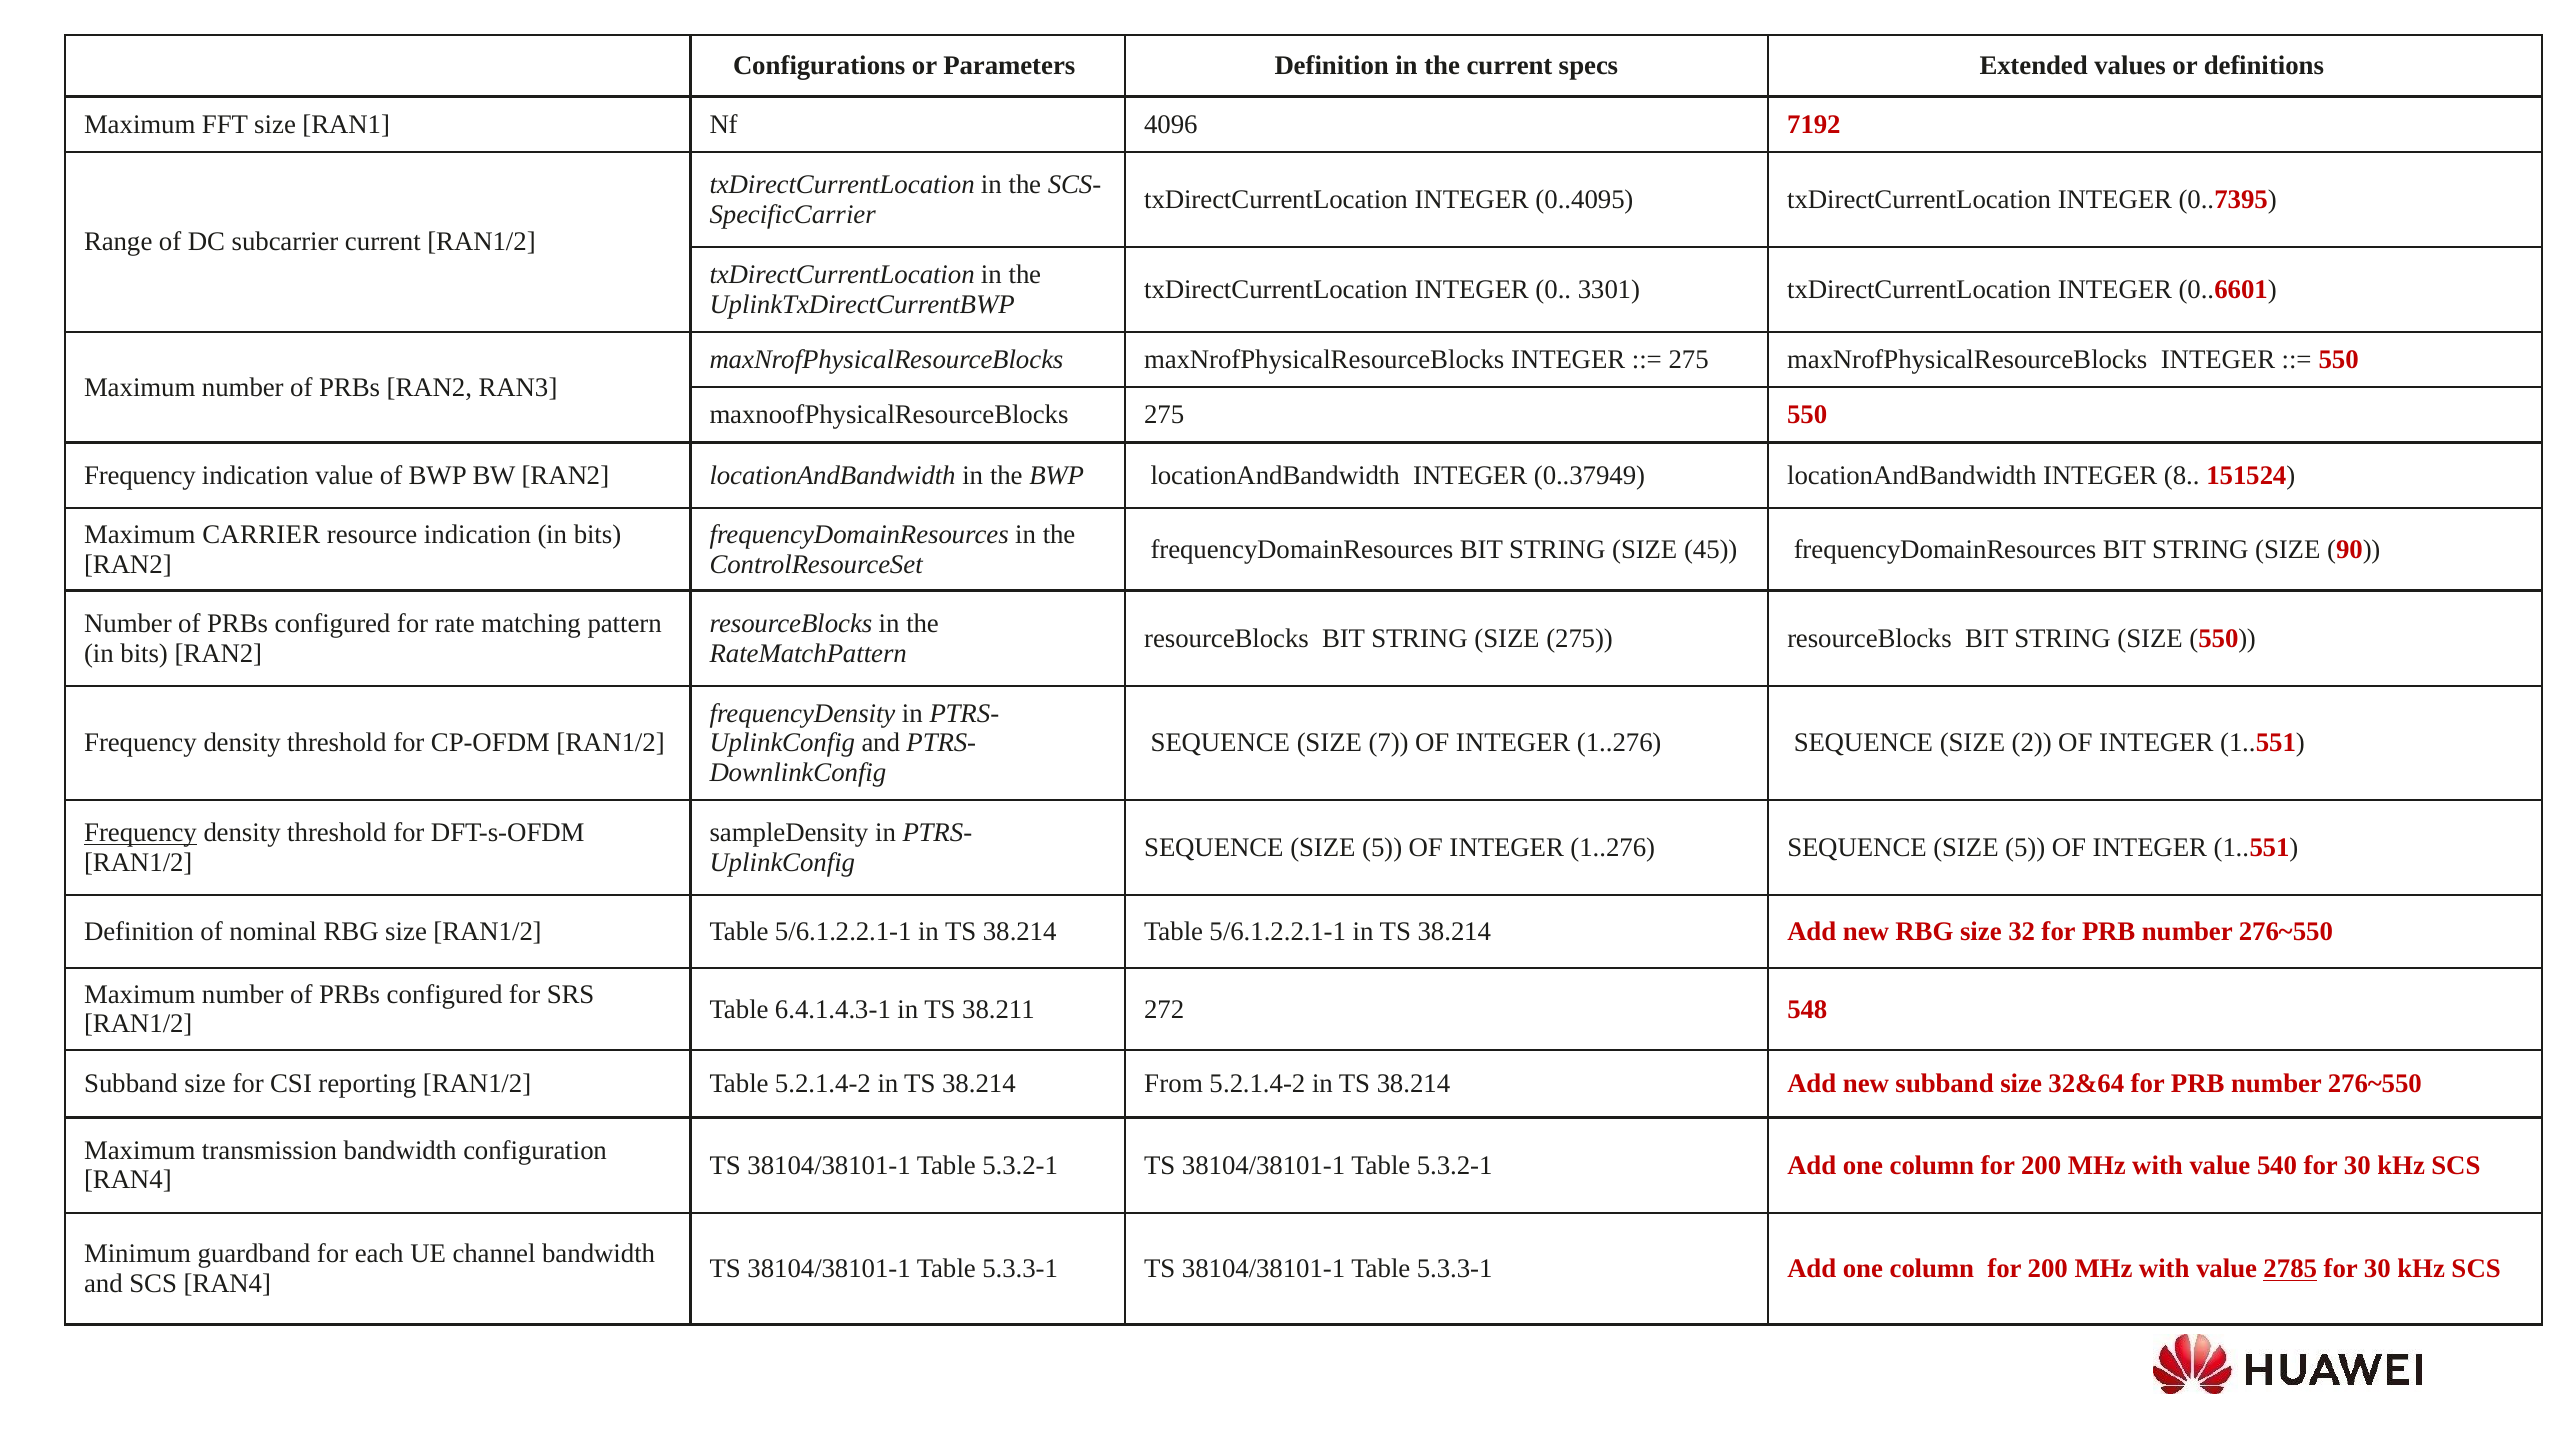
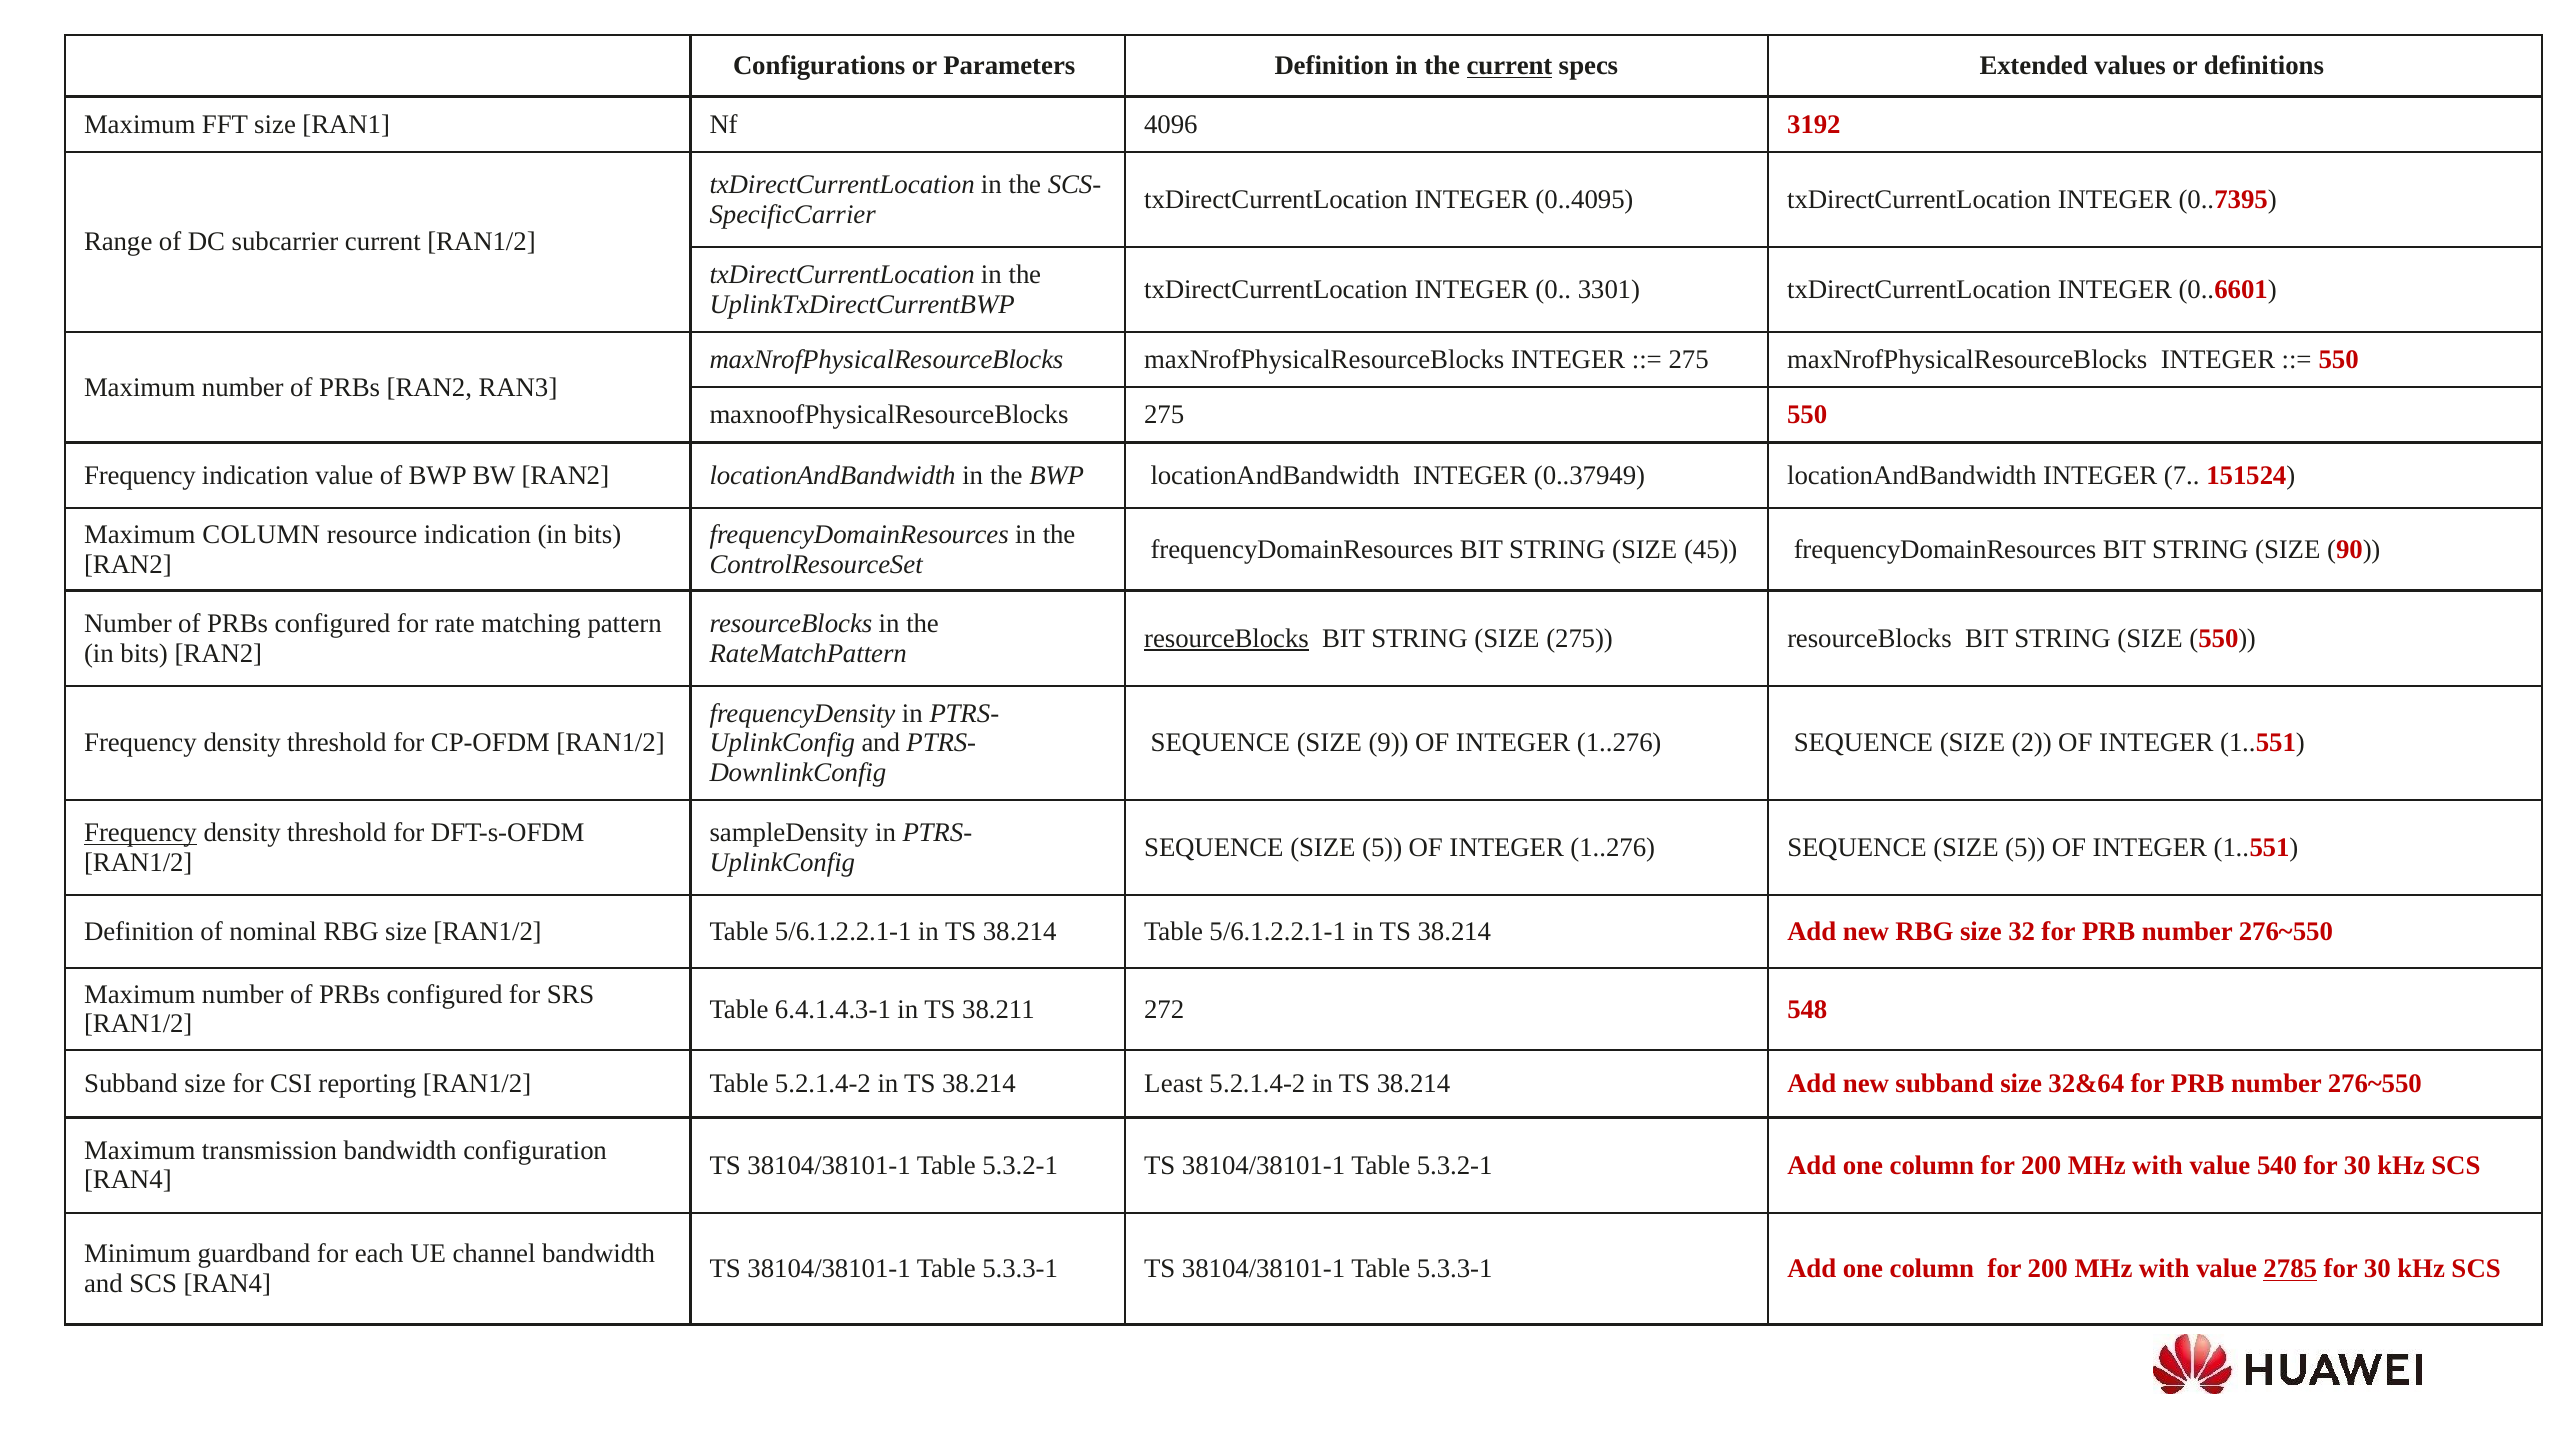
current at (1510, 66) underline: none -> present
7192: 7192 -> 3192
8: 8 -> 7
Maximum CARRIER: CARRIER -> COLUMN
resourceBlocks at (1227, 639) underline: none -> present
7: 7 -> 9
From: From -> Least
